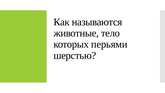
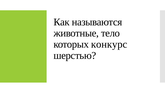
перьями: перьями -> конкурс
